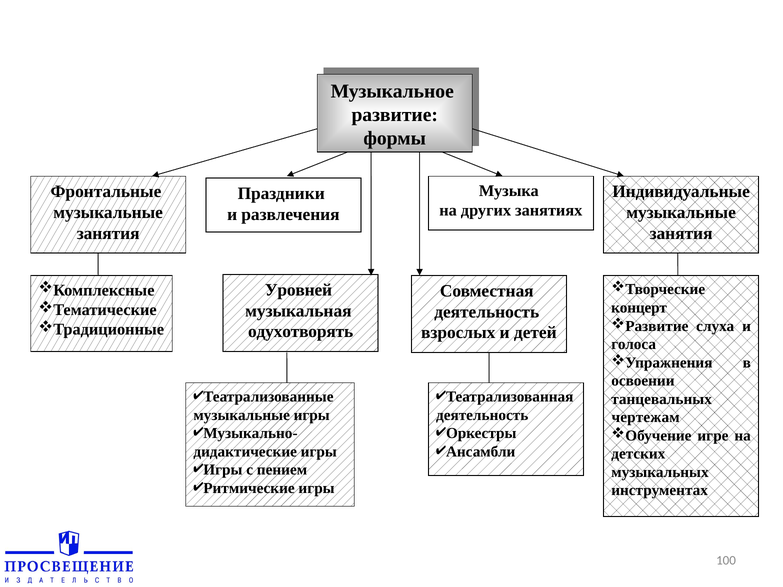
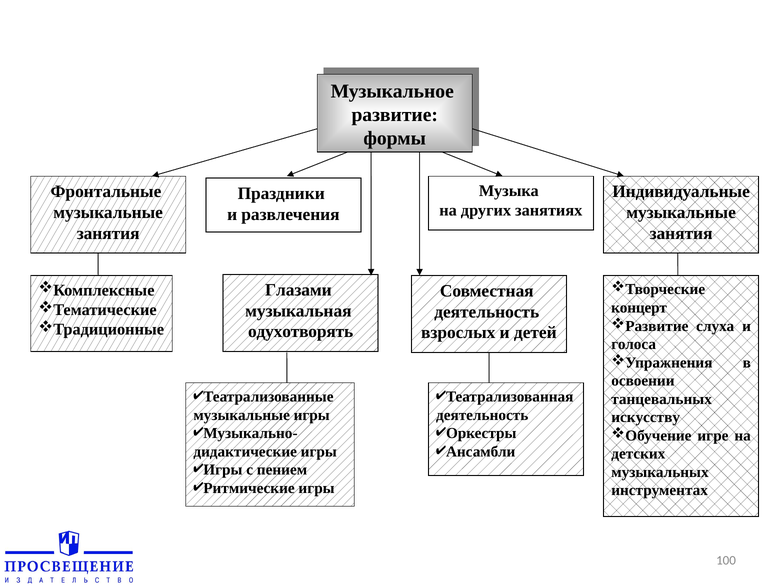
Уровней: Уровней -> Глазами
чертежам: чертежам -> искусству
